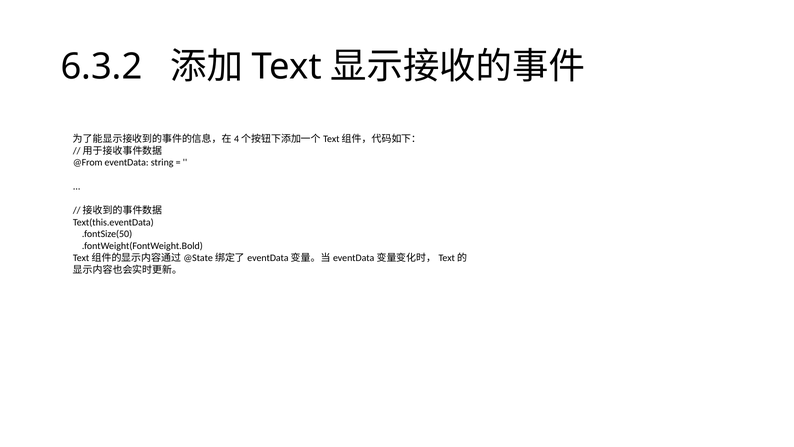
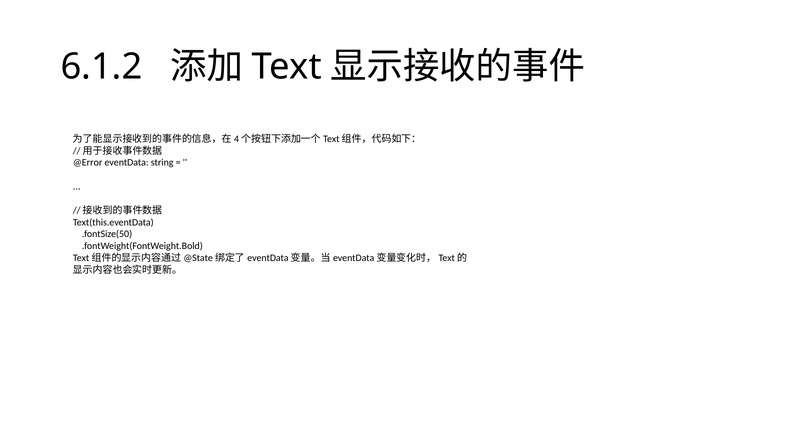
6.3.2: 6.3.2 -> 6.1.2
@From: @From -> @Error
